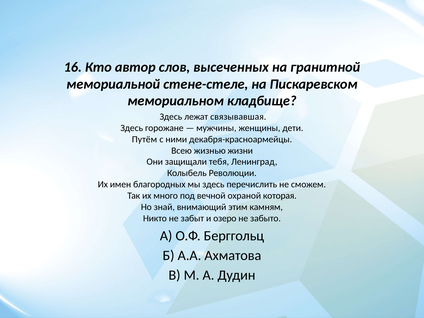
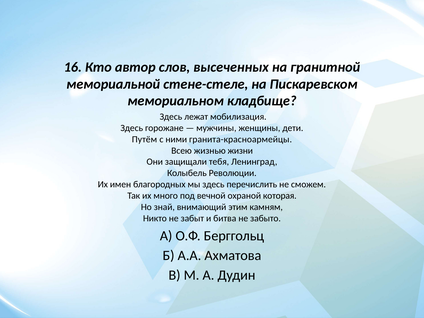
связывавшая: связывавшая -> мобилизация
декабря-красноармейцы: декабря-красноармейцы -> гранита-красноармейцы
озеро: озеро -> битва
